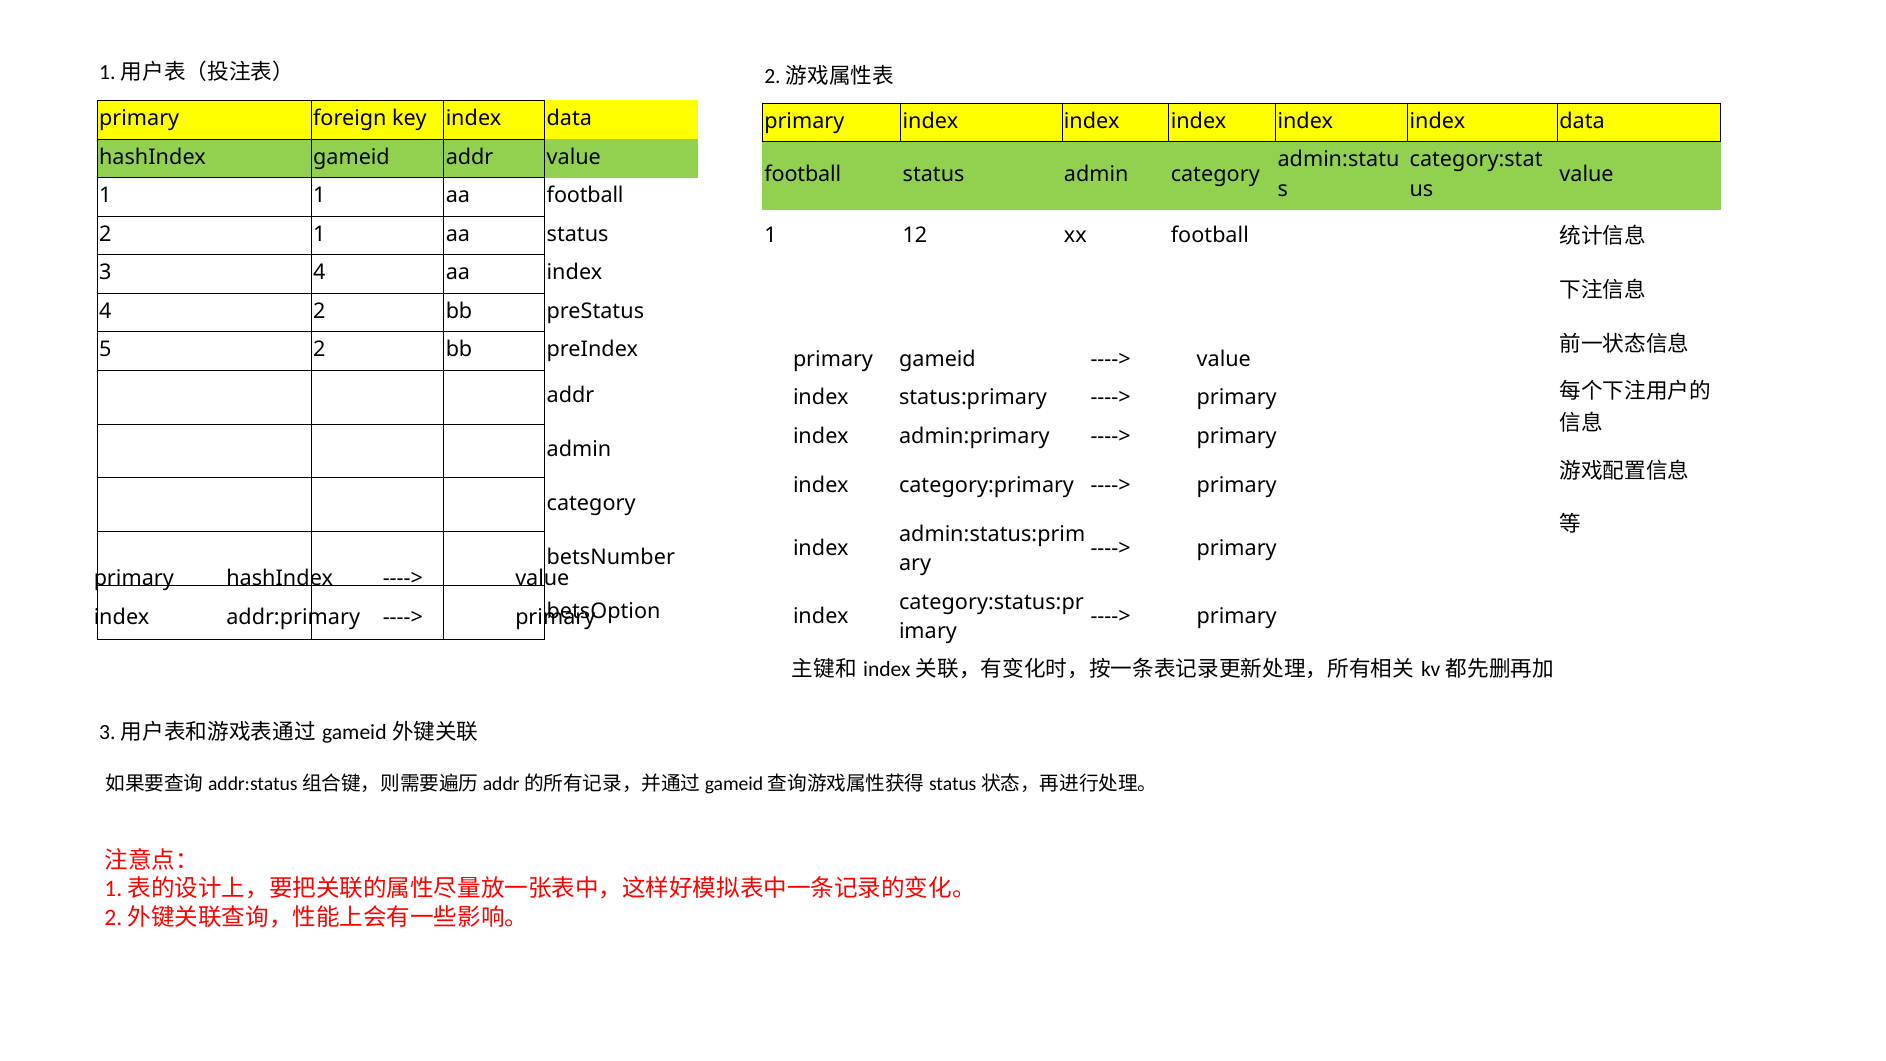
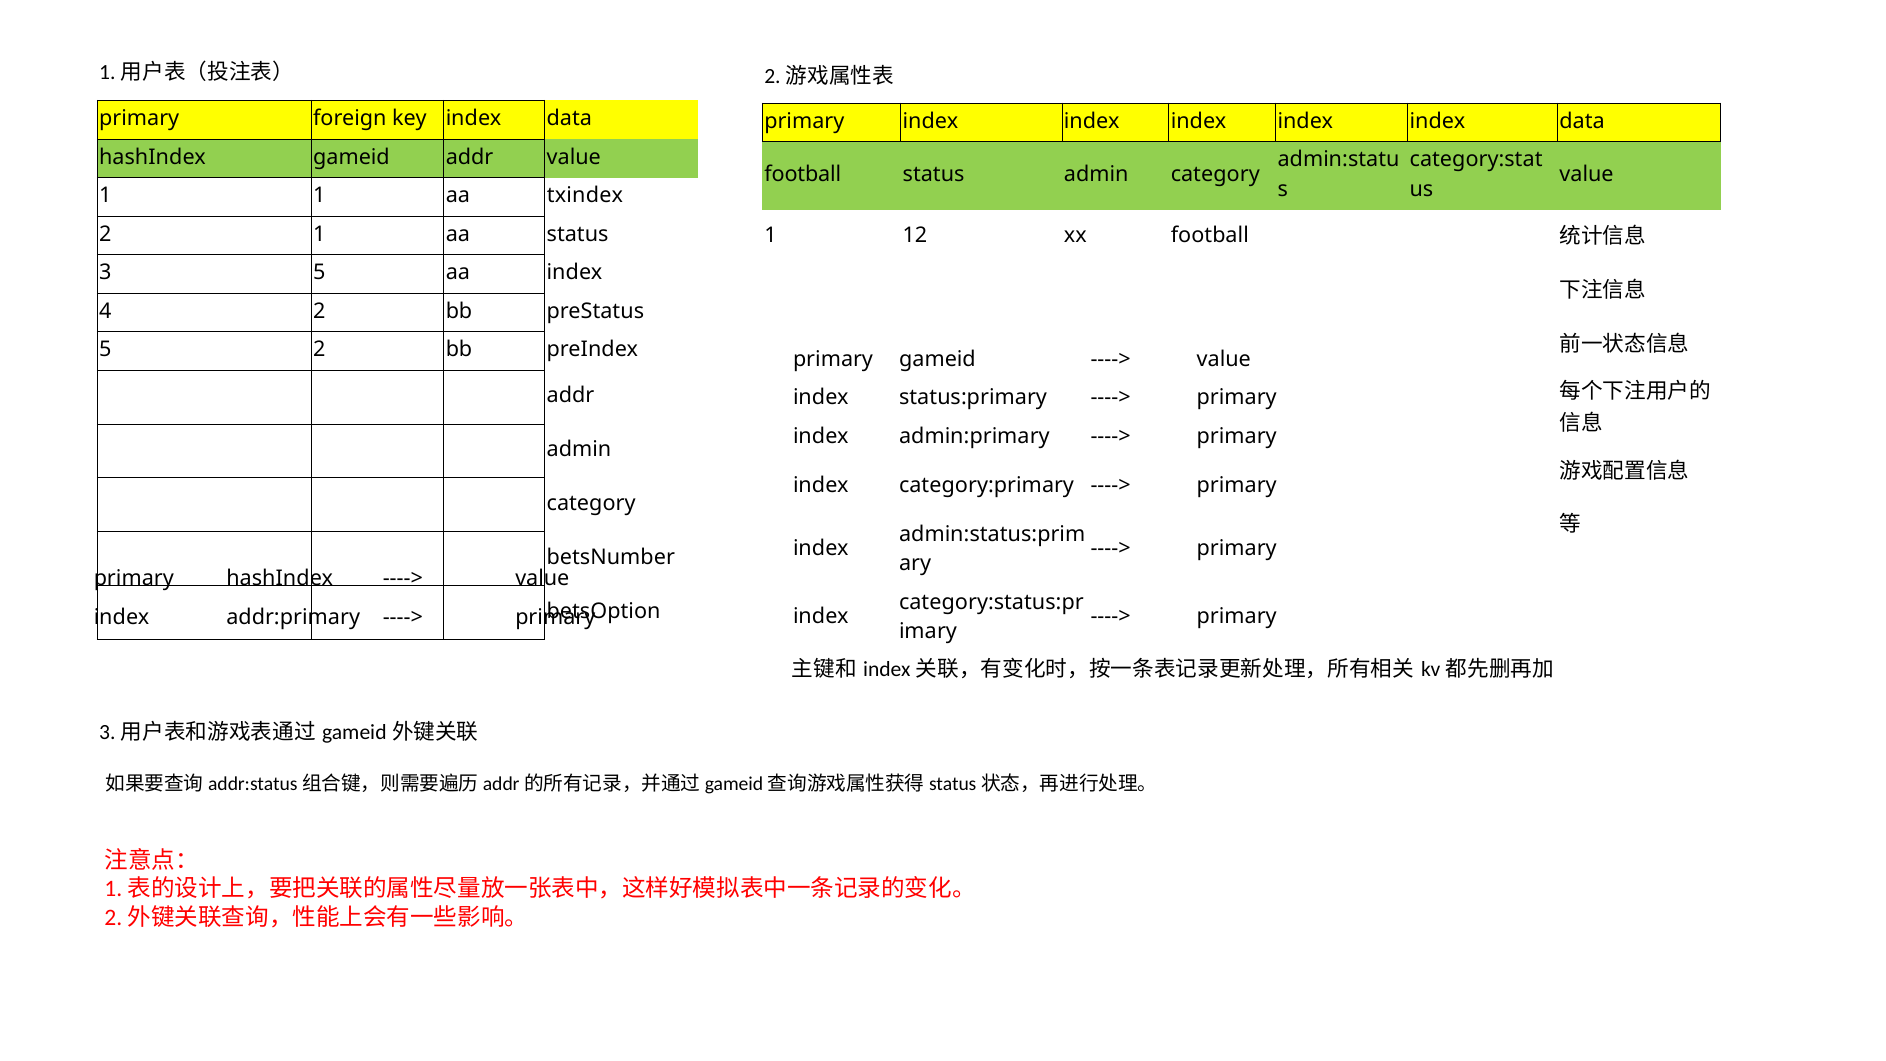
aa football: football -> txindex
3 4: 4 -> 5
